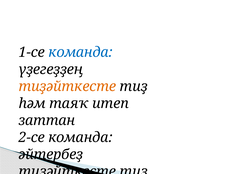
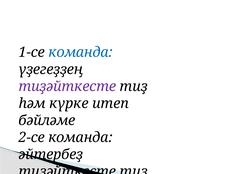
тиҙәйткесте at (67, 86) colour: orange -> purple
таяҡ: таяҡ -> күрке
заттан: заттан -> бәйләме
